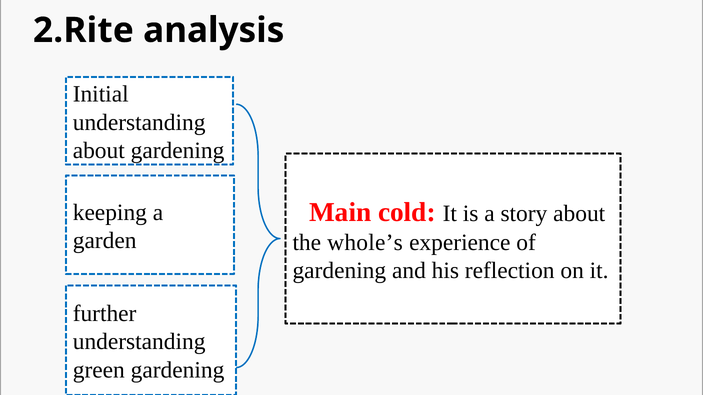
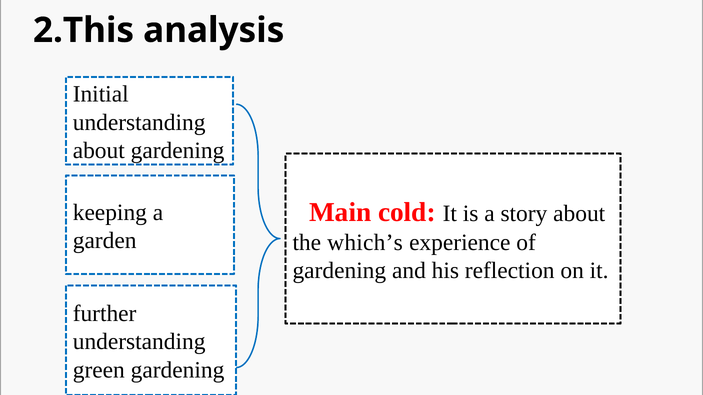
2.Rite: 2.Rite -> 2.This
whole’s: whole’s -> which’s
